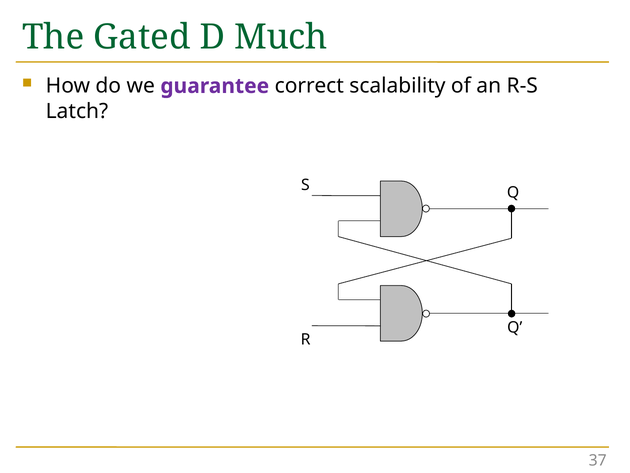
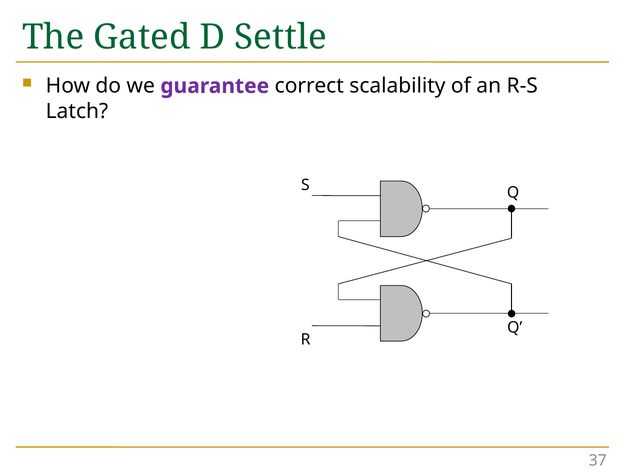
Much: Much -> Settle
